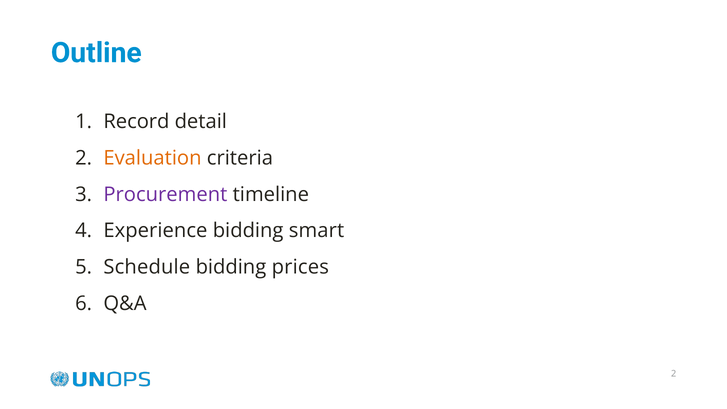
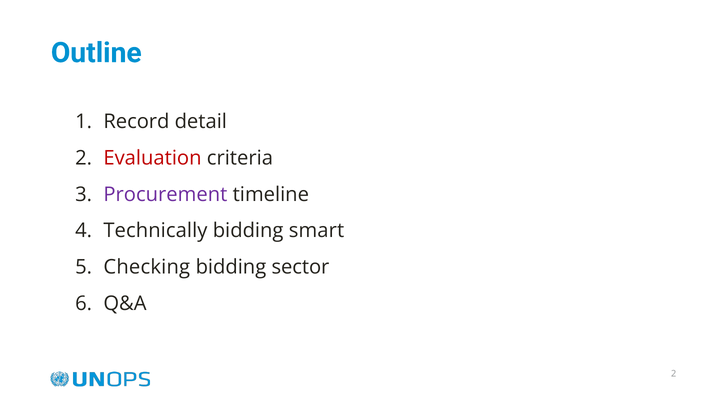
Evaluation colour: orange -> red
Experience: Experience -> Technically
Schedule: Schedule -> Checking
prices: prices -> sector
